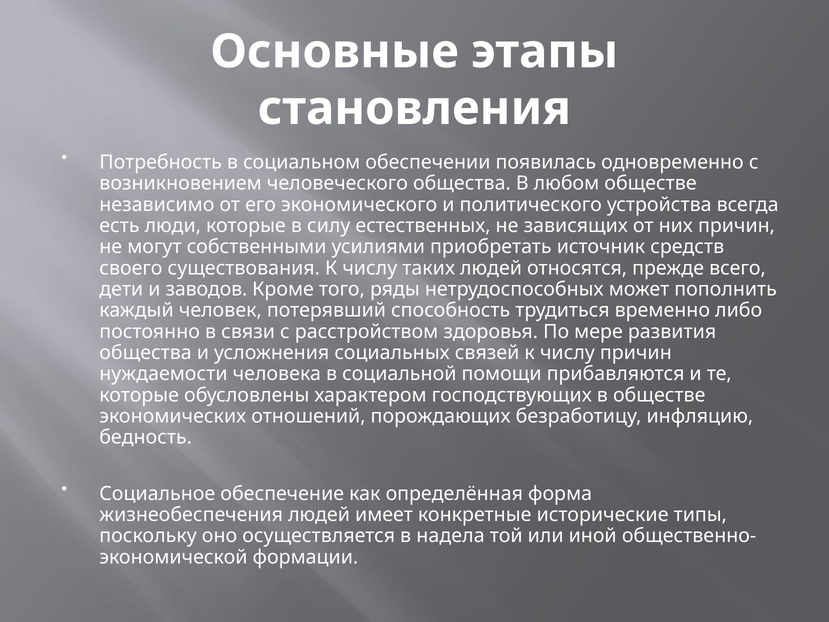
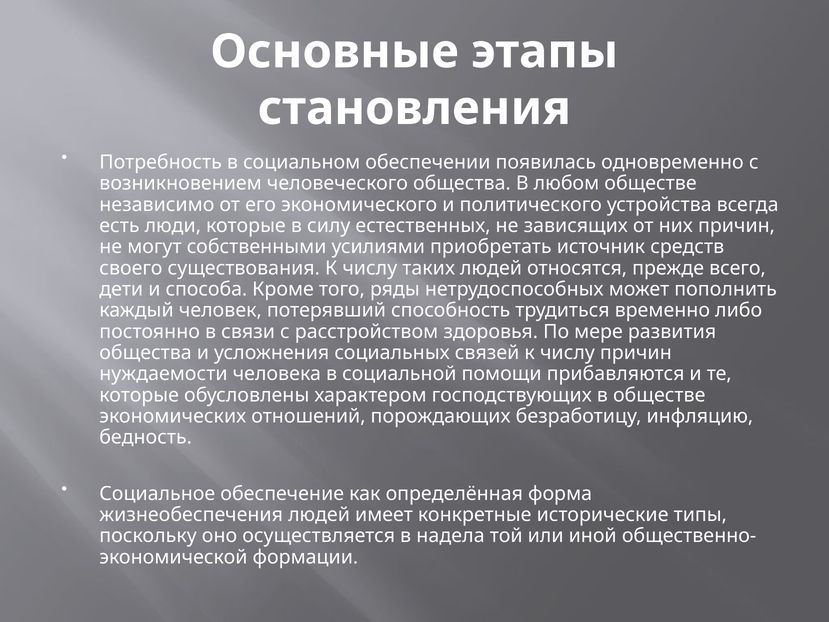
заводов: заводов -> способа
